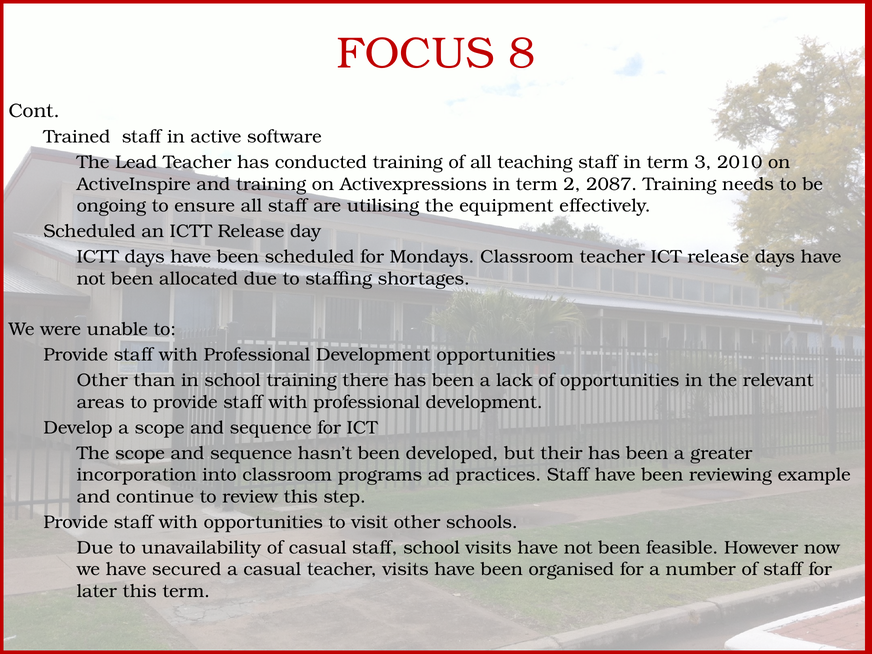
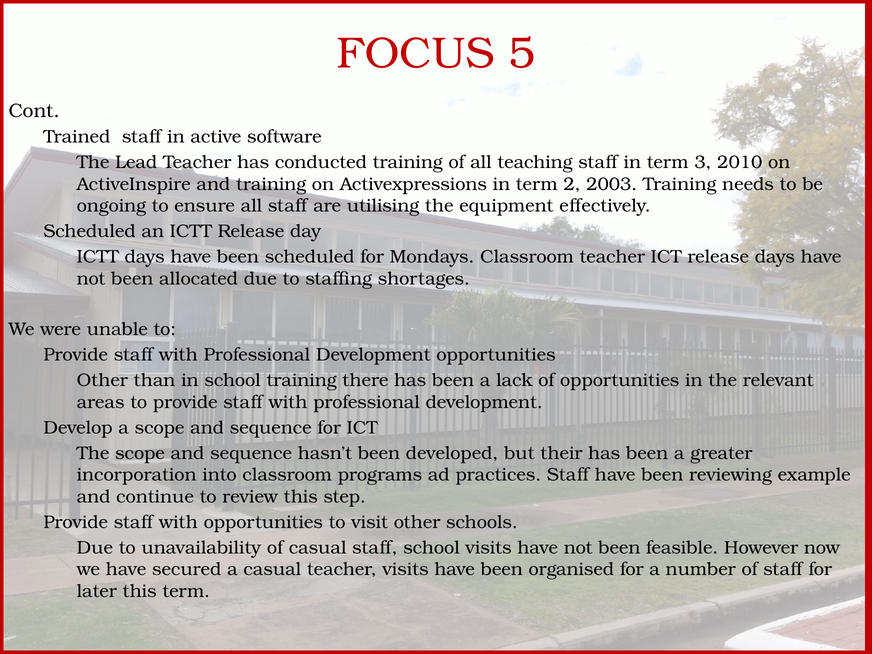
8: 8 -> 5
2087: 2087 -> 2003
